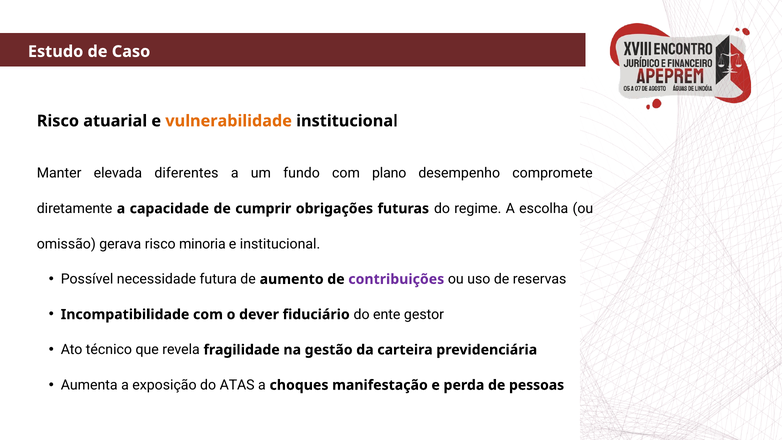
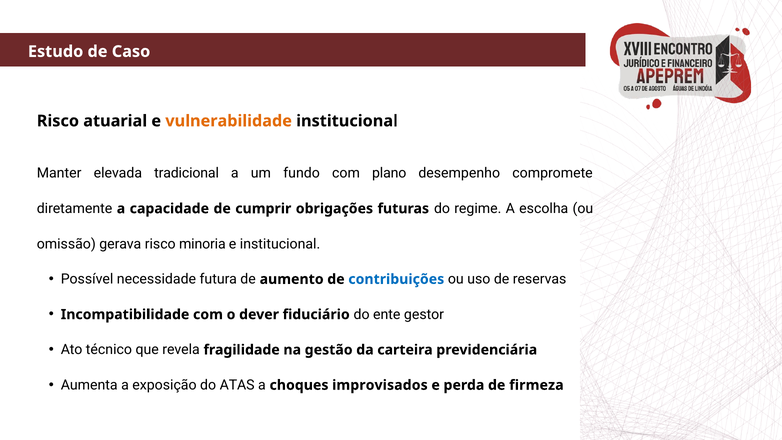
diferentes: diferentes -> tradicional
contribuições colour: purple -> blue
manifestação: manifestação -> improvisados
pessoas: pessoas -> firmeza
